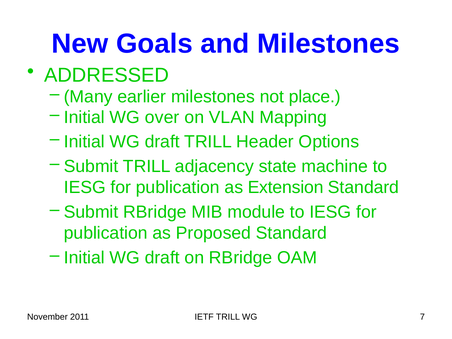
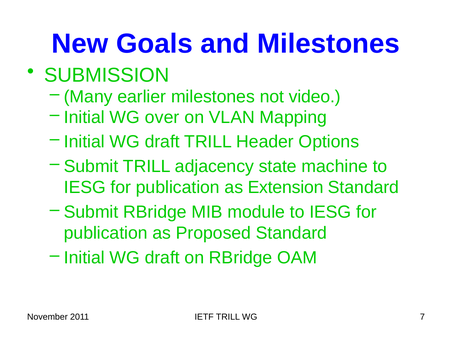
ADDRESSED: ADDRESSED -> SUBMISSION
place: place -> video
